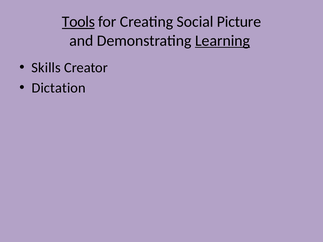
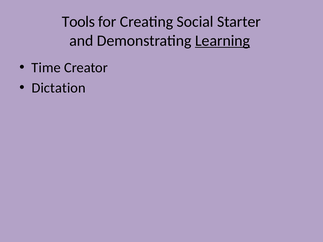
Tools underline: present -> none
Picture: Picture -> Starter
Skills: Skills -> Time
